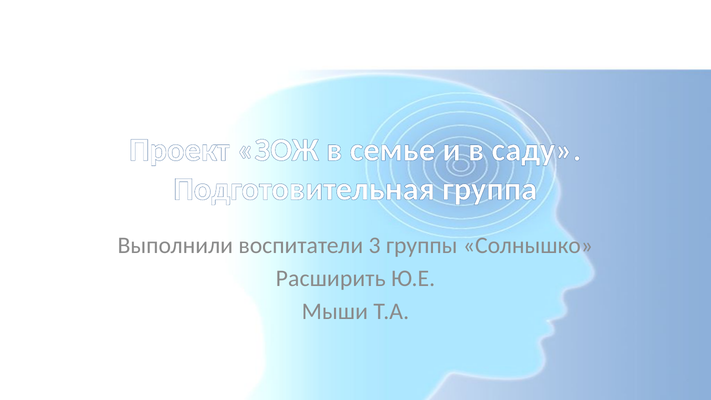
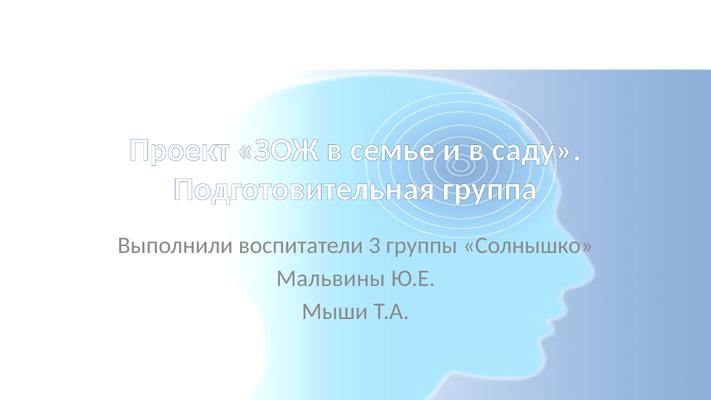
Расширить: Расширить -> Мальвины
